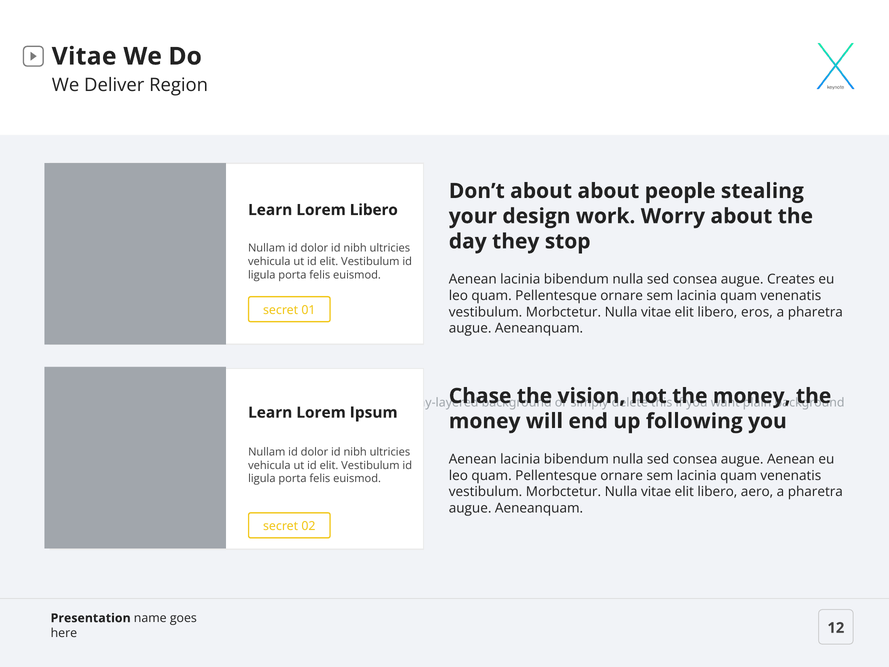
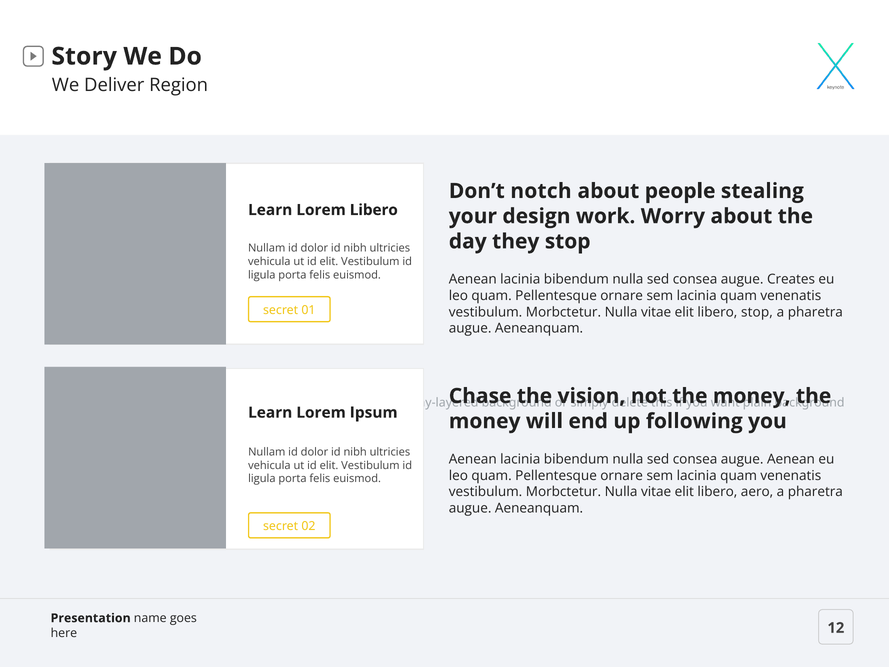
Vitae at (84, 56): Vitae -> Story
Don’t about: about -> notch
libero eros: eros -> stop
